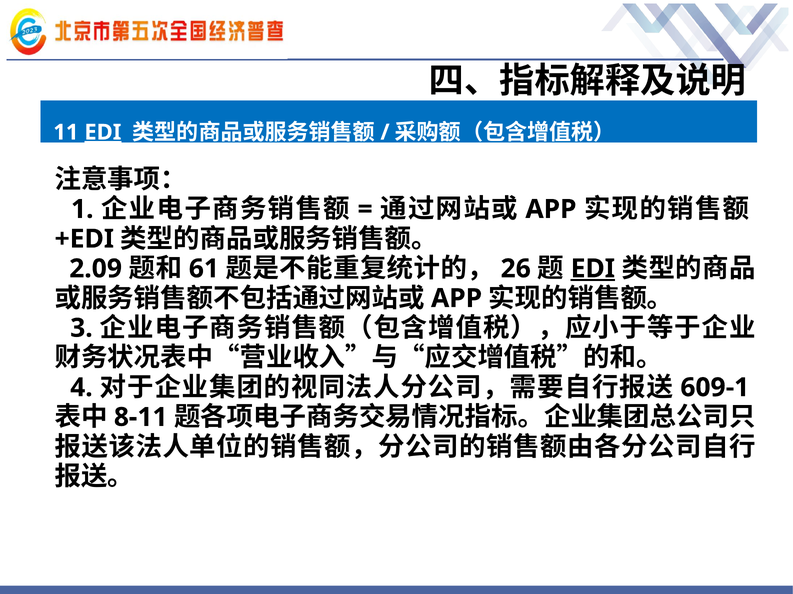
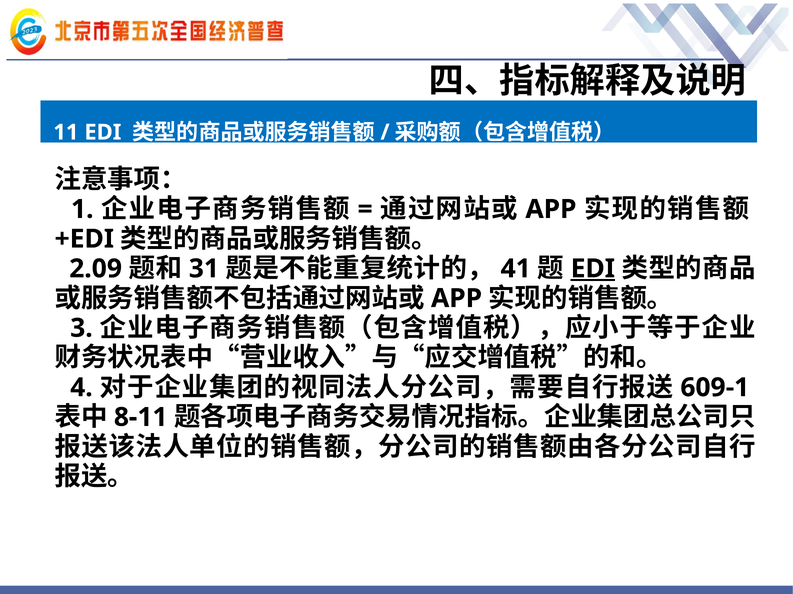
EDI at (103, 132) underline: present -> none
61: 61 -> 31
26: 26 -> 41
